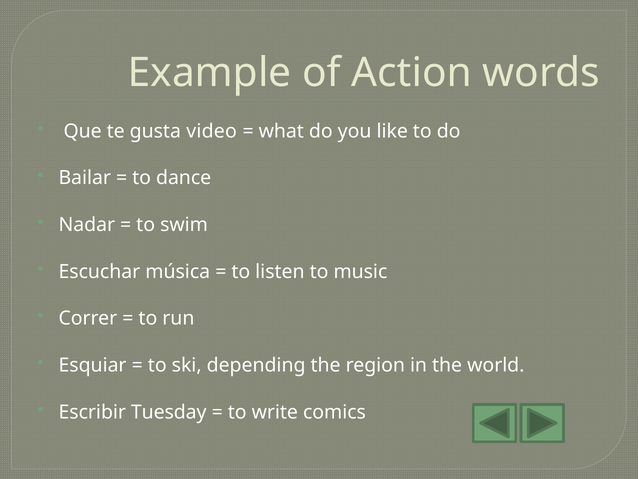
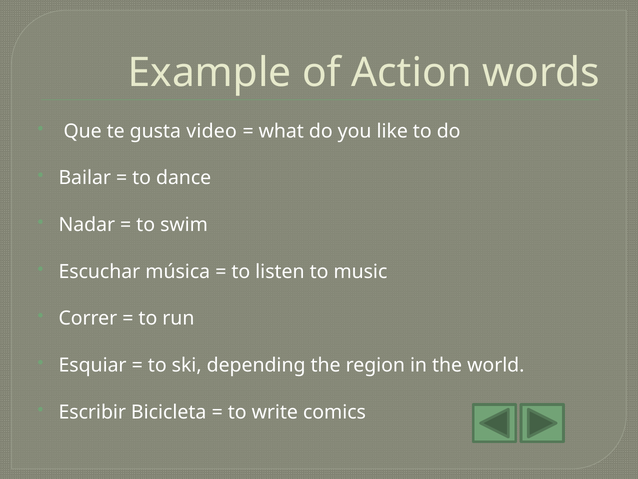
Tuesday: Tuesday -> Bicicleta
